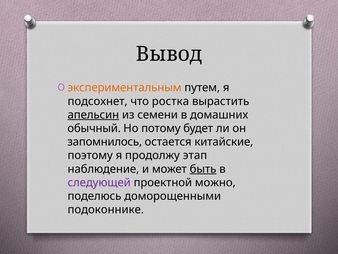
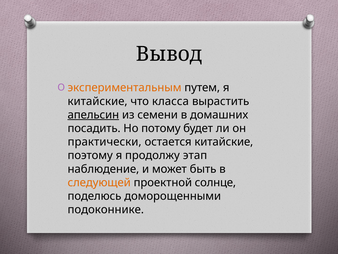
подсохнет at (98, 101): подсохнет -> китайские
ростка: ростка -> класса
обычный: обычный -> посадить
запомнилось: запомнилось -> практически
быть underline: present -> none
следующей colour: purple -> orange
можно: можно -> солнце
